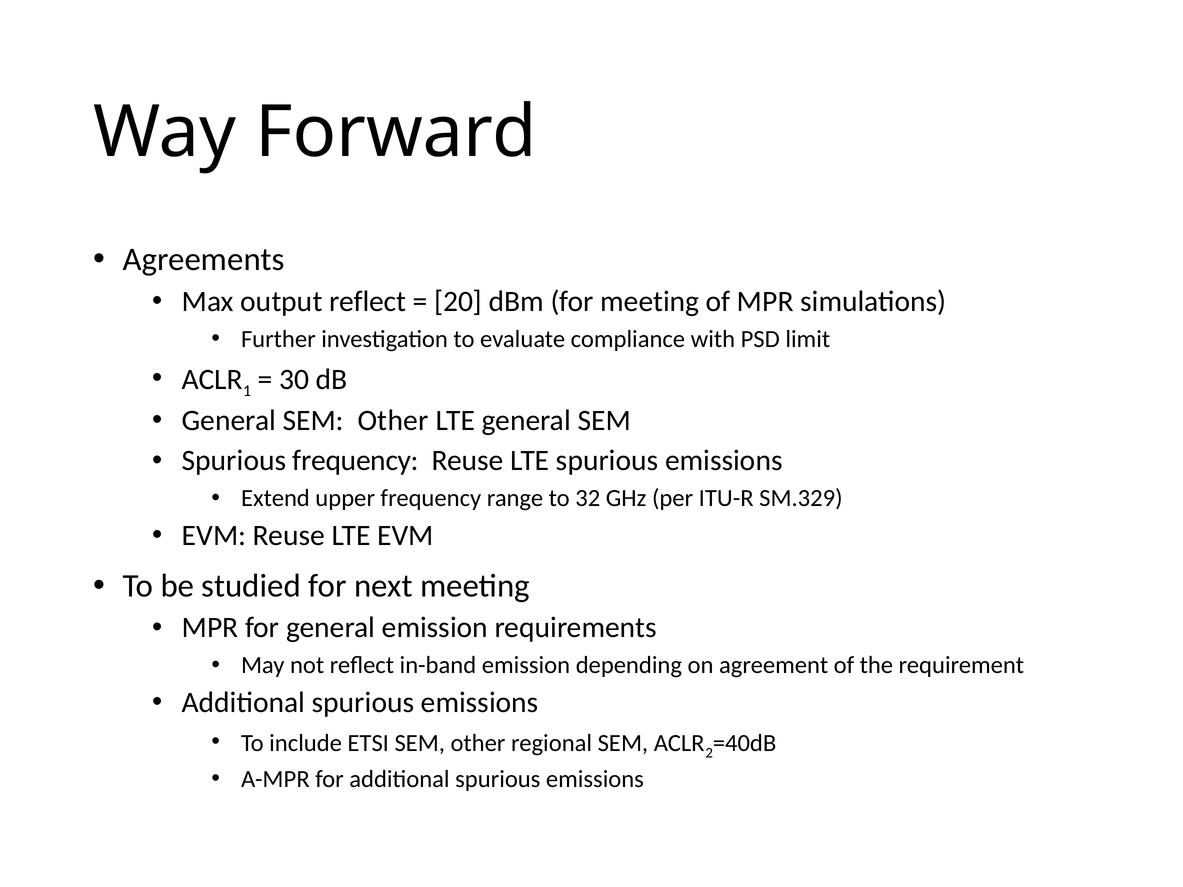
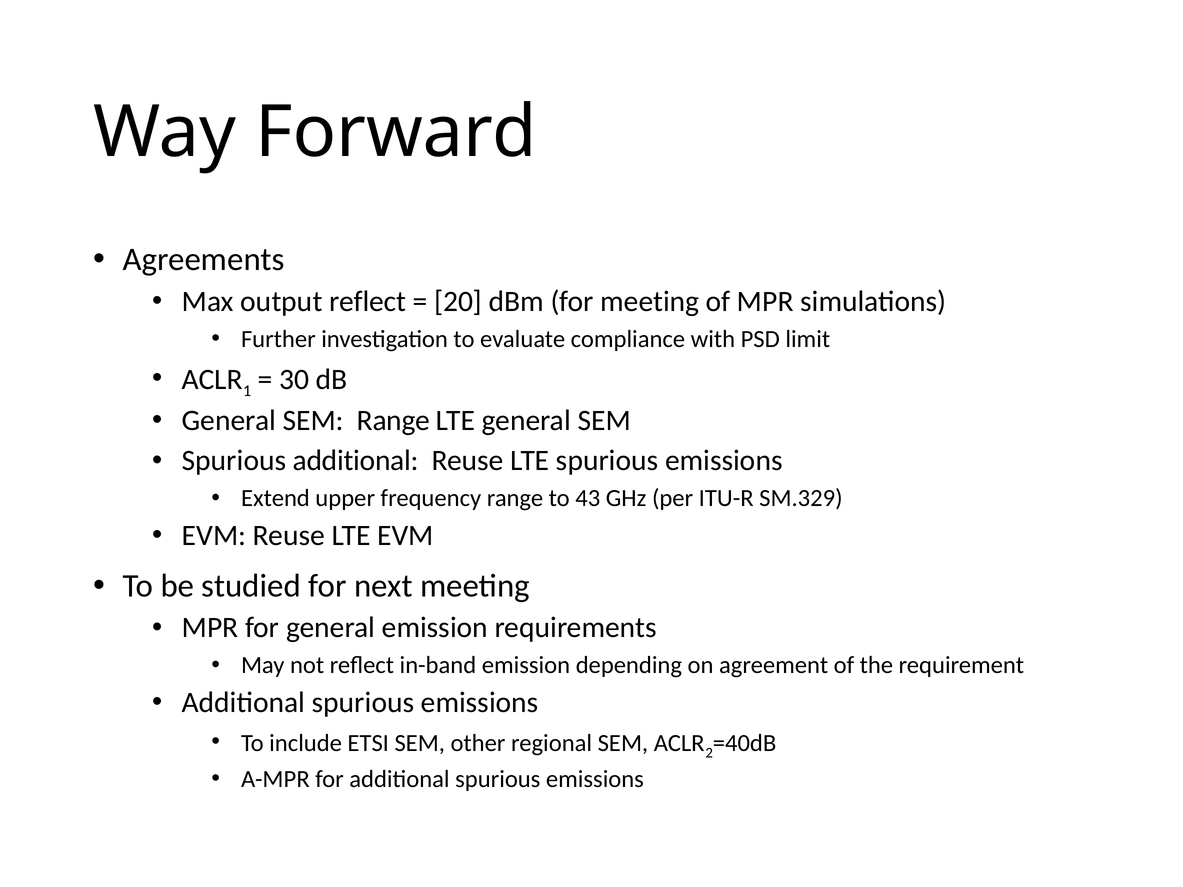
General SEM Other: Other -> Range
Spurious frequency: frequency -> additional
32: 32 -> 43
